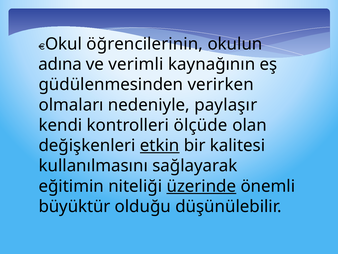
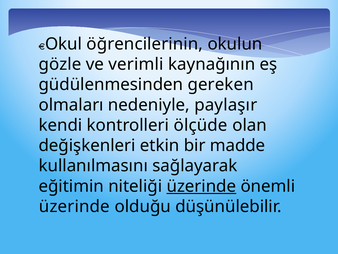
adına: adına -> gözle
verirken: verirken -> gereken
etkin underline: present -> none
kalitesi: kalitesi -> madde
büyüktür at (74, 206): büyüktür -> üzerinde
